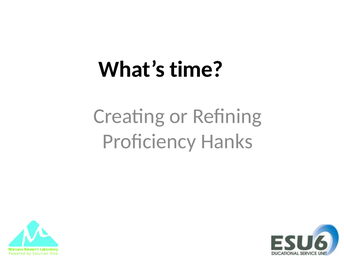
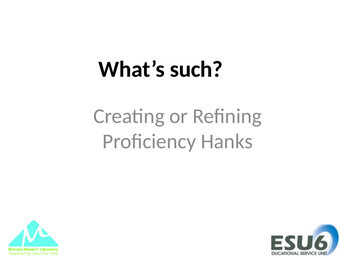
time: time -> such
